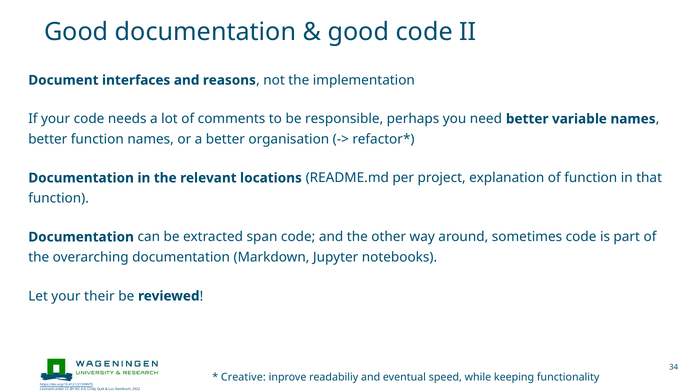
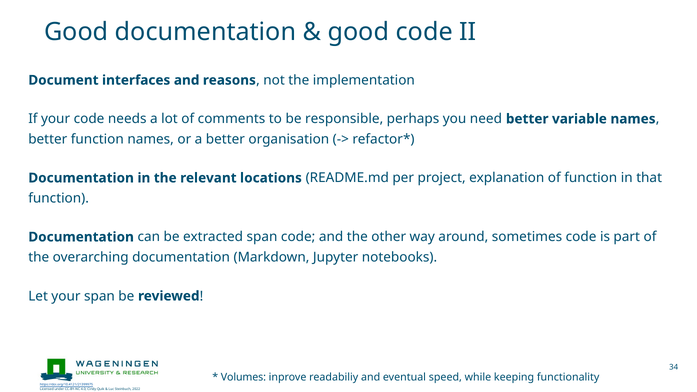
your their: their -> span
Creative: Creative -> Volumes
